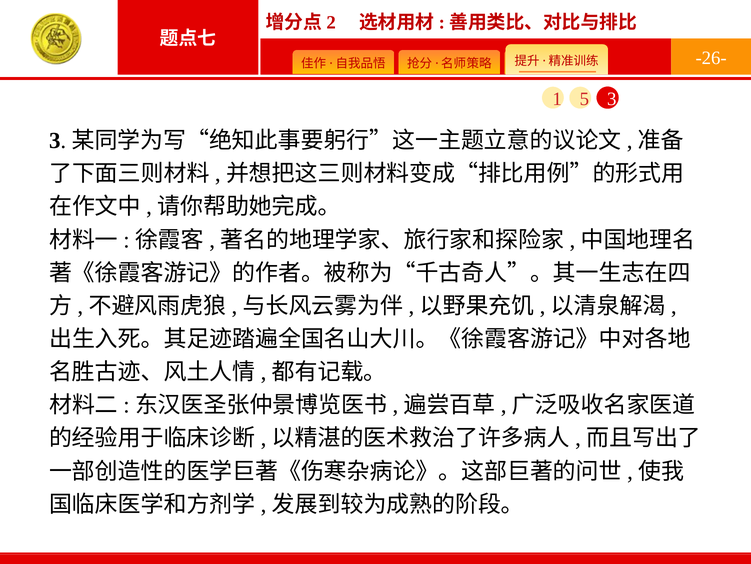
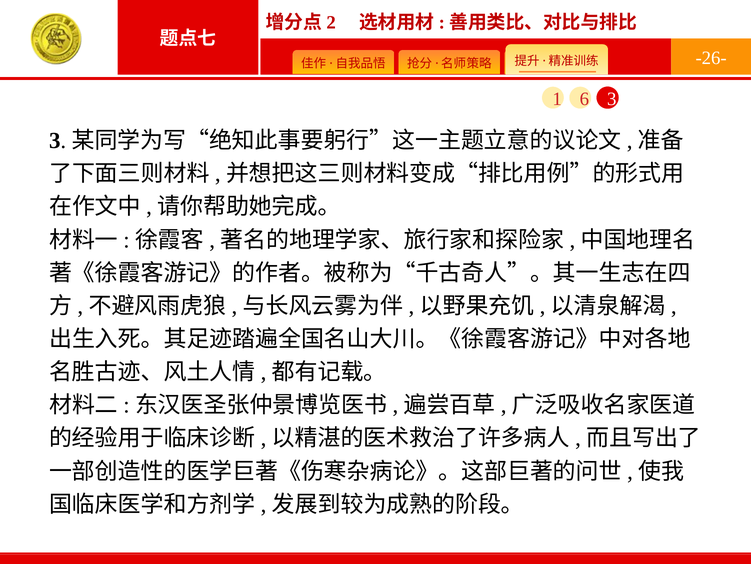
5: 5 -> 6
